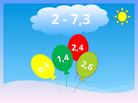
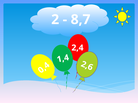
7,3: 7,3 -> 8,7
